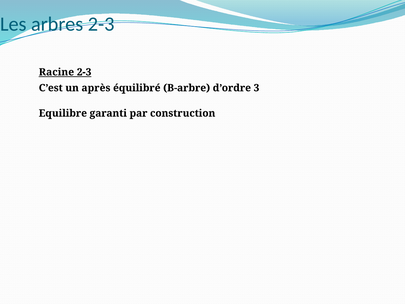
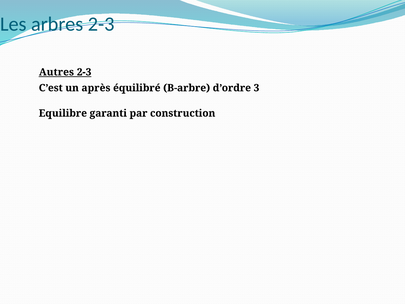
Racine: Racine -> Autres
